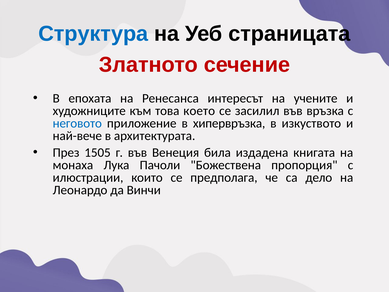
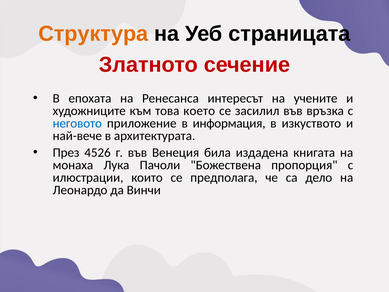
Структура colour: blue -> orange
хипервръзка: хипервръзка -> информация
1505: 1505 -> 4526
